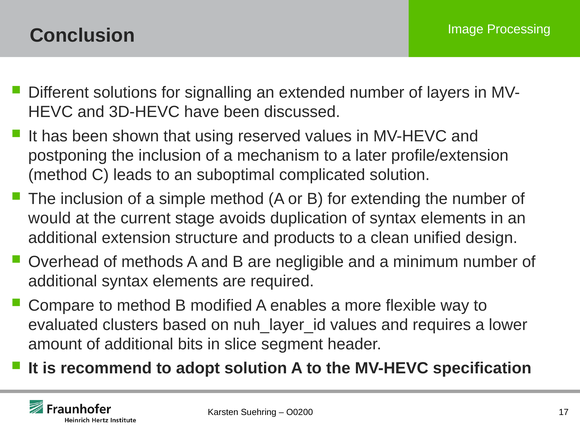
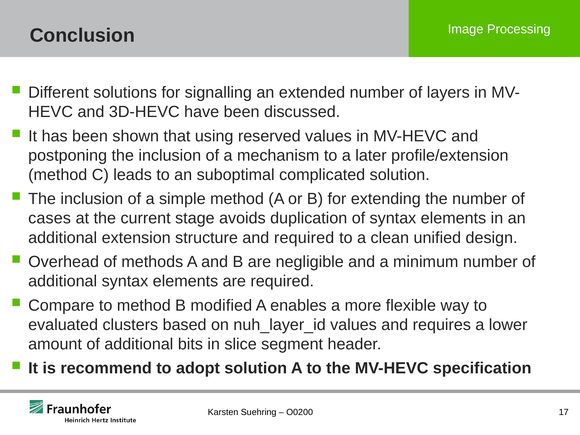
would: would -> cases
and products: products -> required
